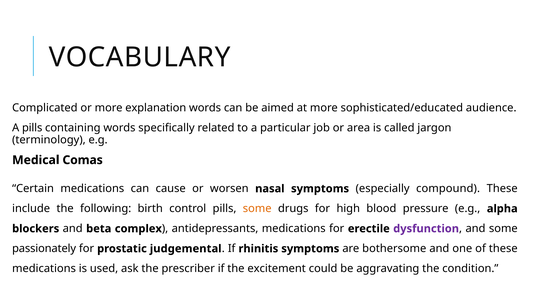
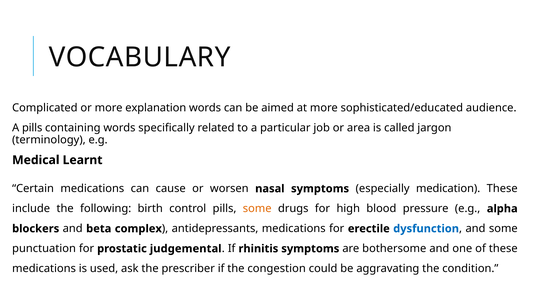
Comas: Comas -> Learnt
compound: compound -> medication
dysfunction colour: purple -> blue
passionately: passionately -> punctuation
excitement: excitement -> congestion
